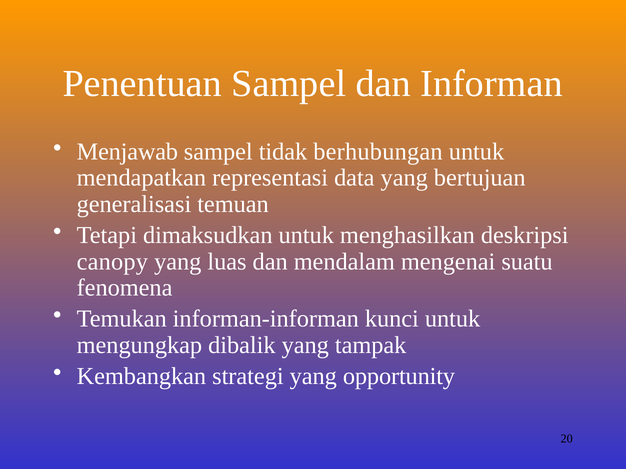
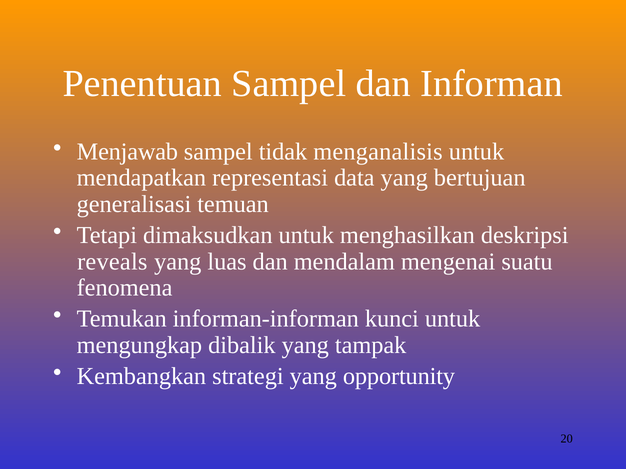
berhubungan: berhubungan -> menganalisis
canopy: canopy -> reveals
